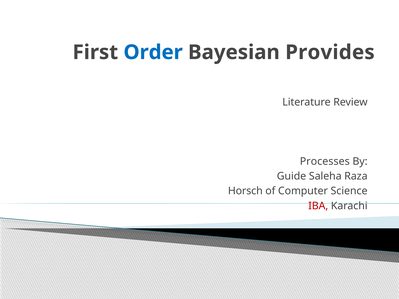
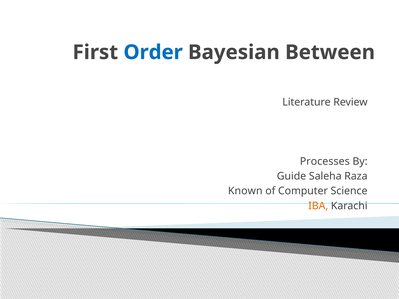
Provides: Provides -> Between
Horsch: Horsch -> Known
IBA colour: red -> orange
